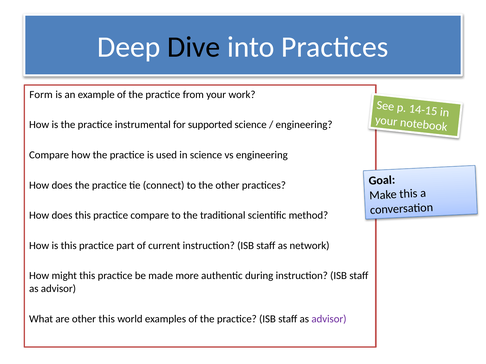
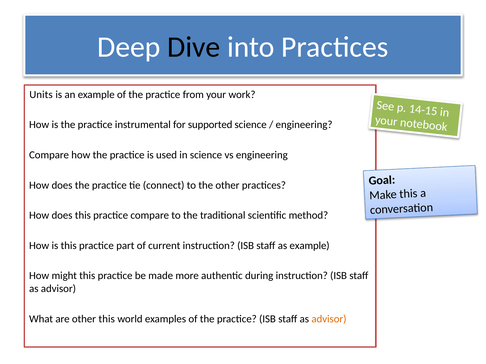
Form: Form -> Units
as network: network -> example
advisor at (329, 319) colour: purple -> orange
